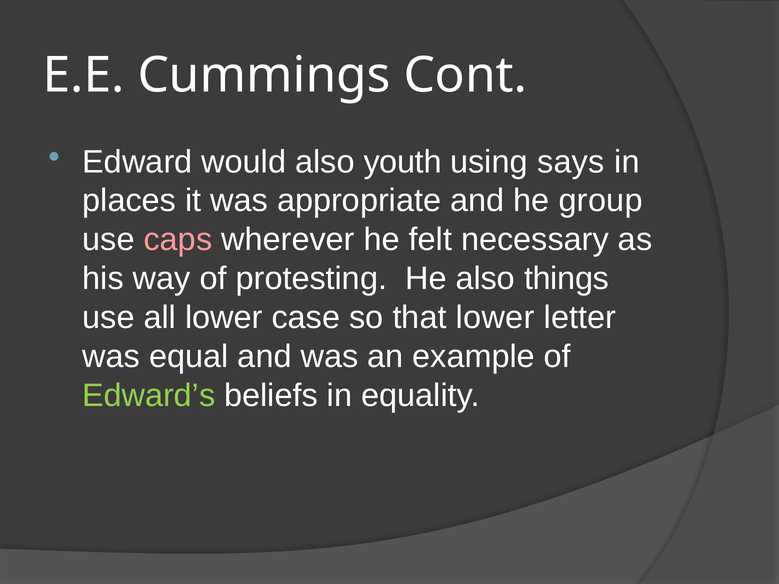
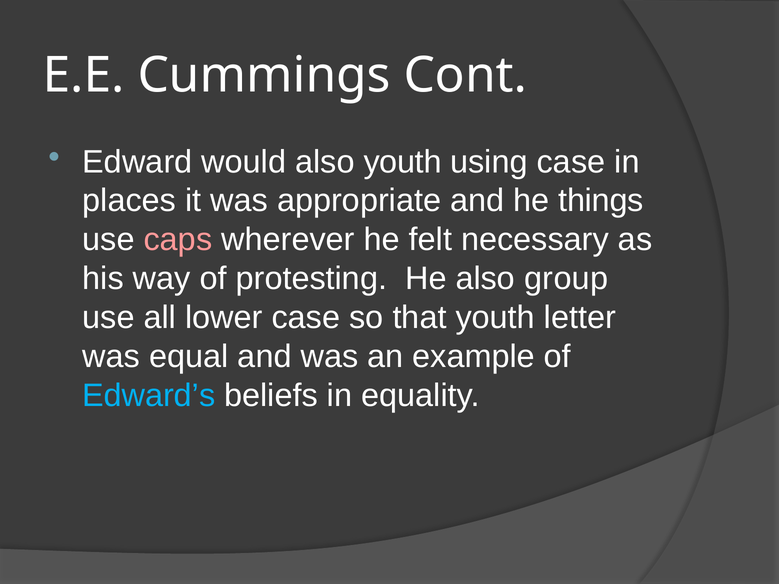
using says: says -> case
group: group -> things
things: things -> group
that lower: lower -> youth
Edward’s colour: light green -> light blue
